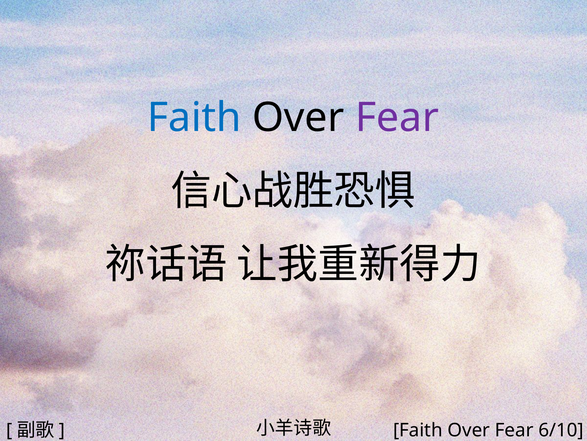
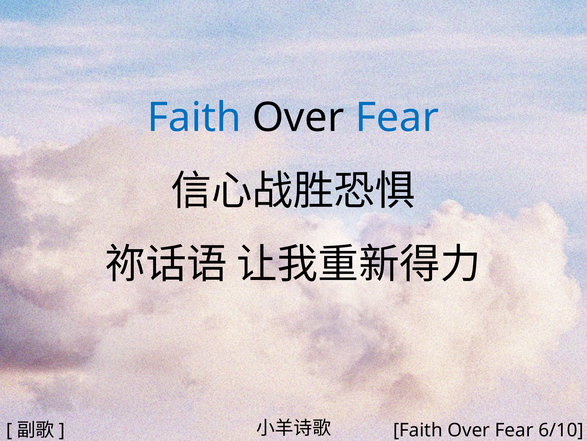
Fear at (397, 118) colour: purple -> blue
